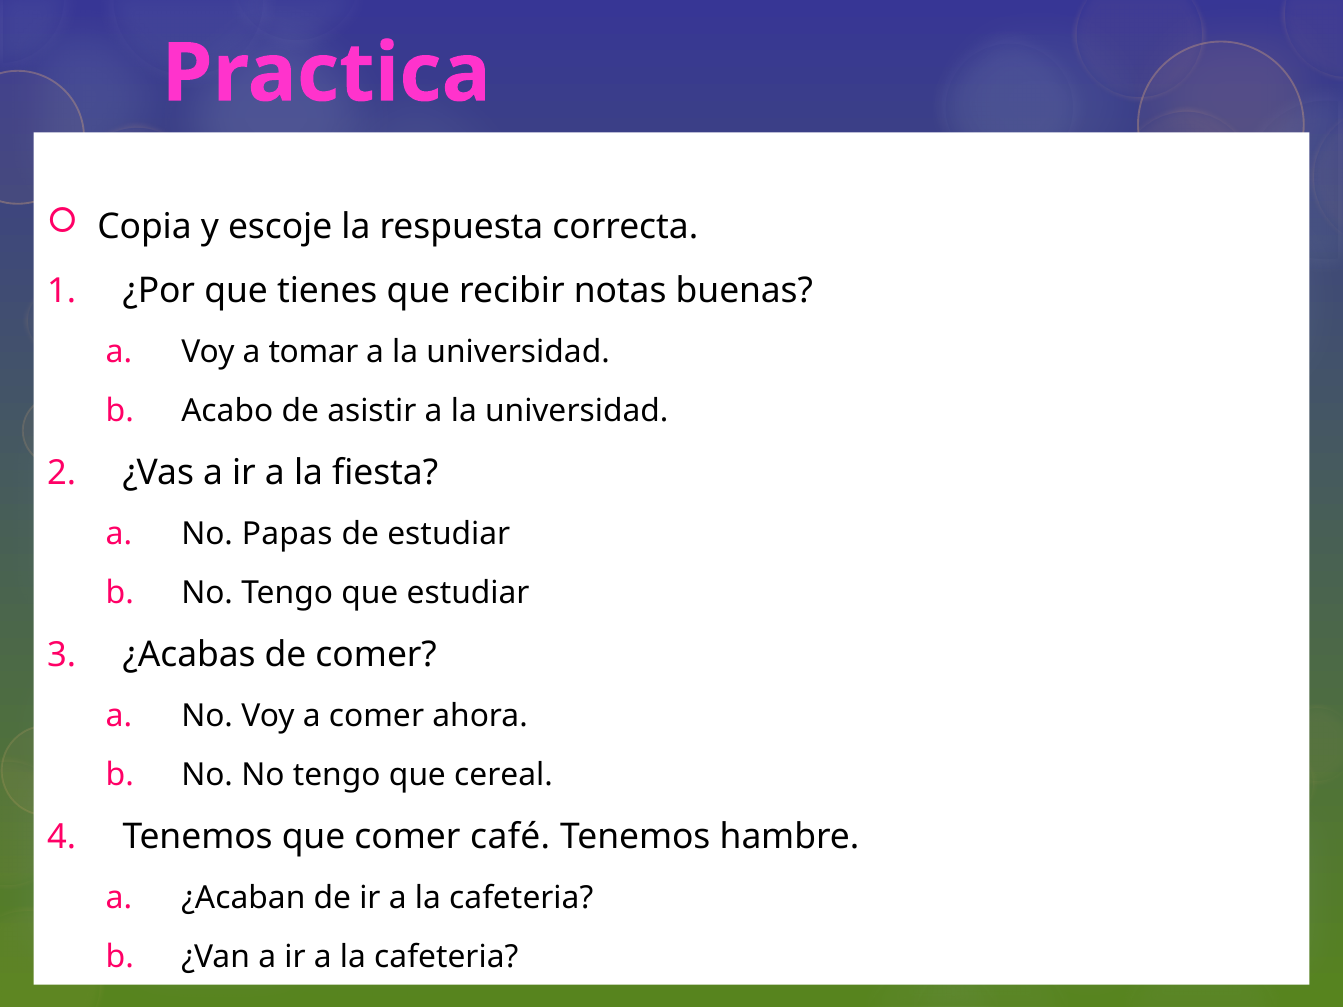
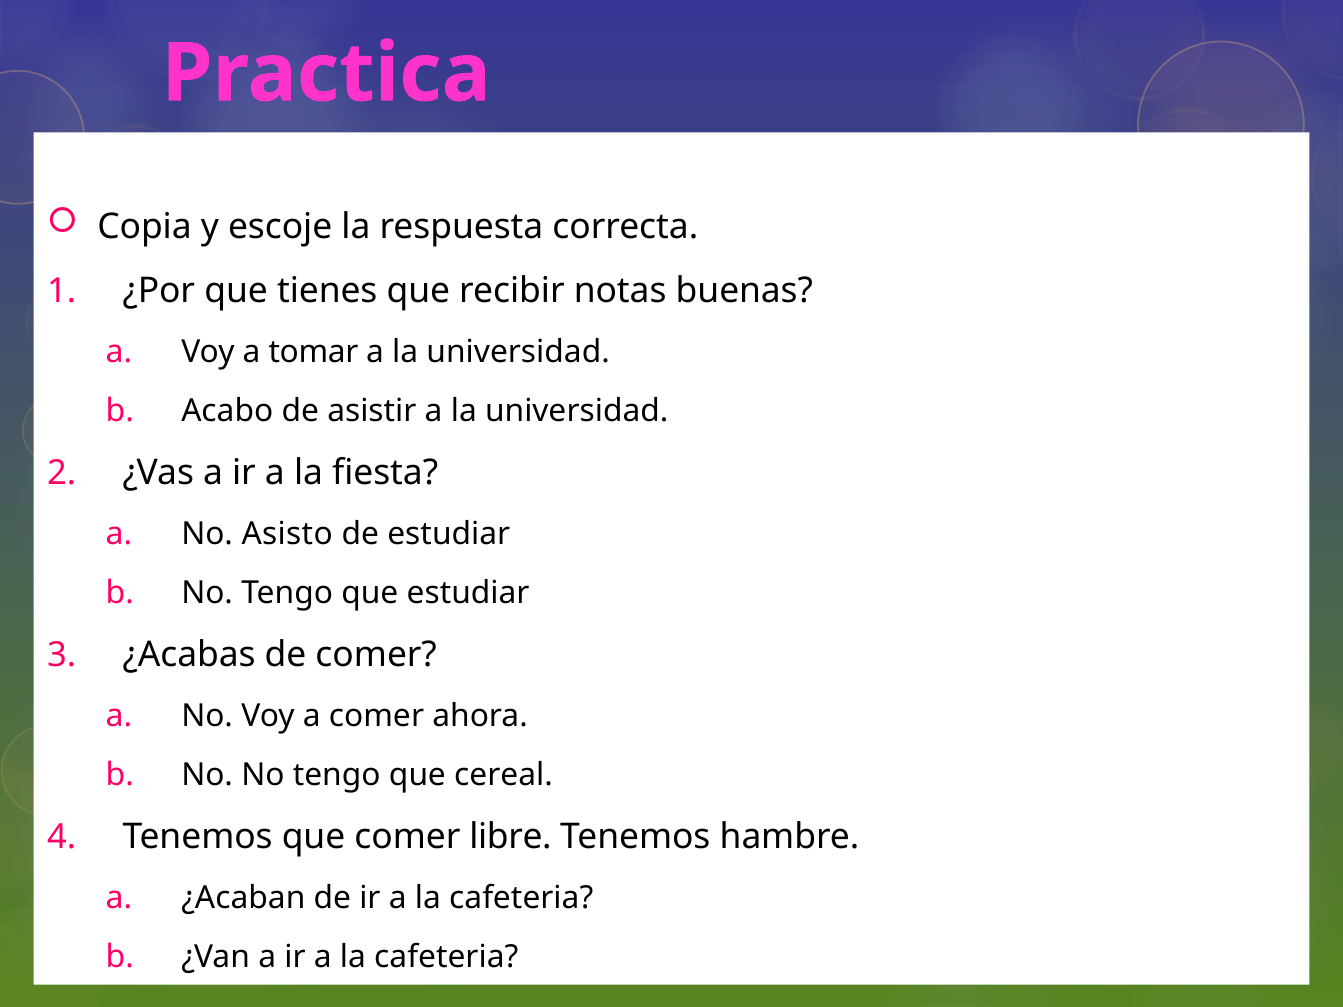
Papas: Papas -> Asisto
café: café -> libre
